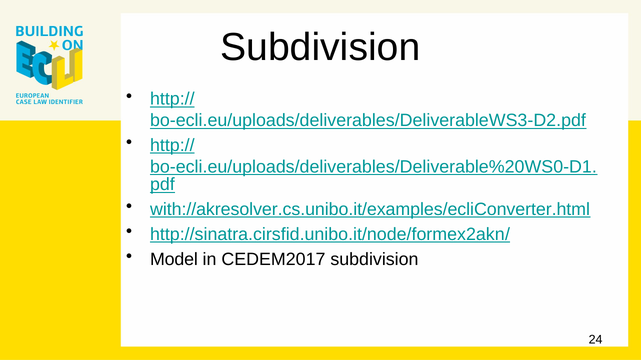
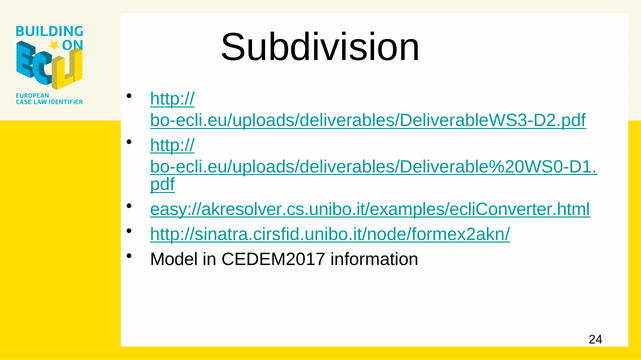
with://akresolver.cs.unibo.it/examples/ecliConverter.html: with://akresolver.cs.unibo.it/examples/ecliConverter.html -> easy://akresolver.cs.unibo.it/examples/ecliConverter.html
CEDEM2017 subdivision: subdivision -> information
